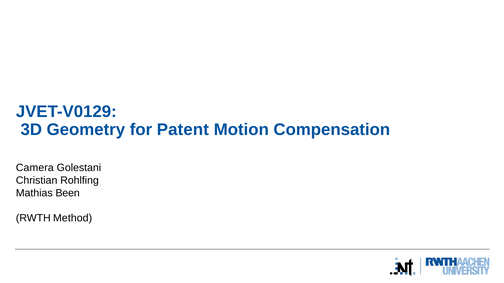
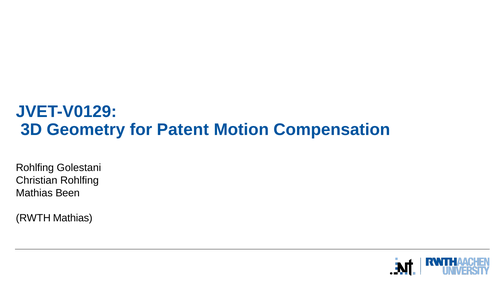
Camera at (35, 168): Camera -> Rohlfing
RWTH Method: Method -> Mathias
